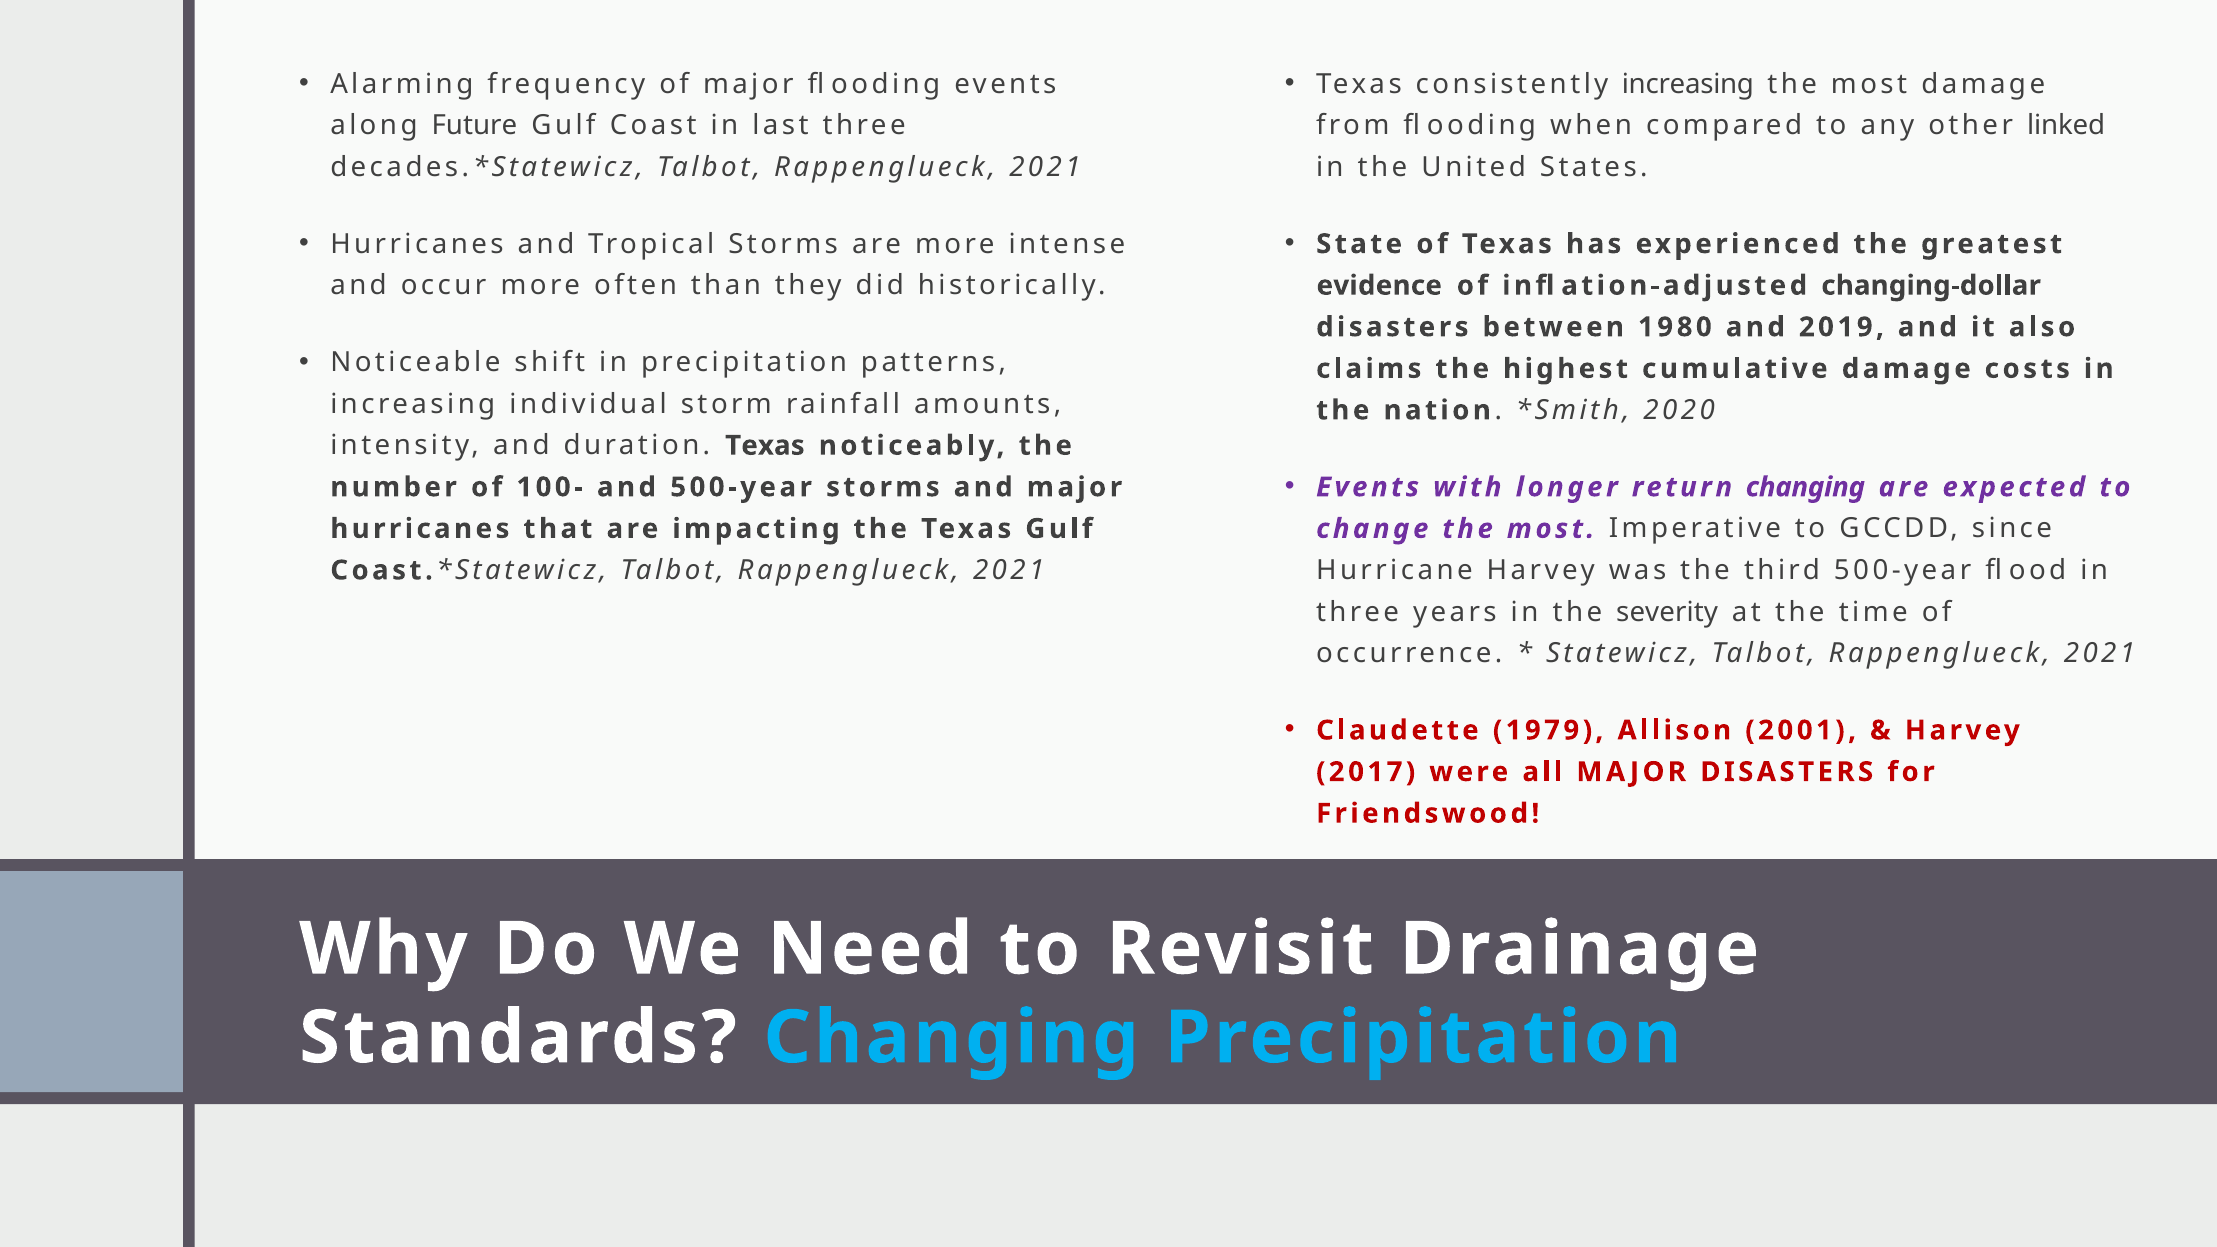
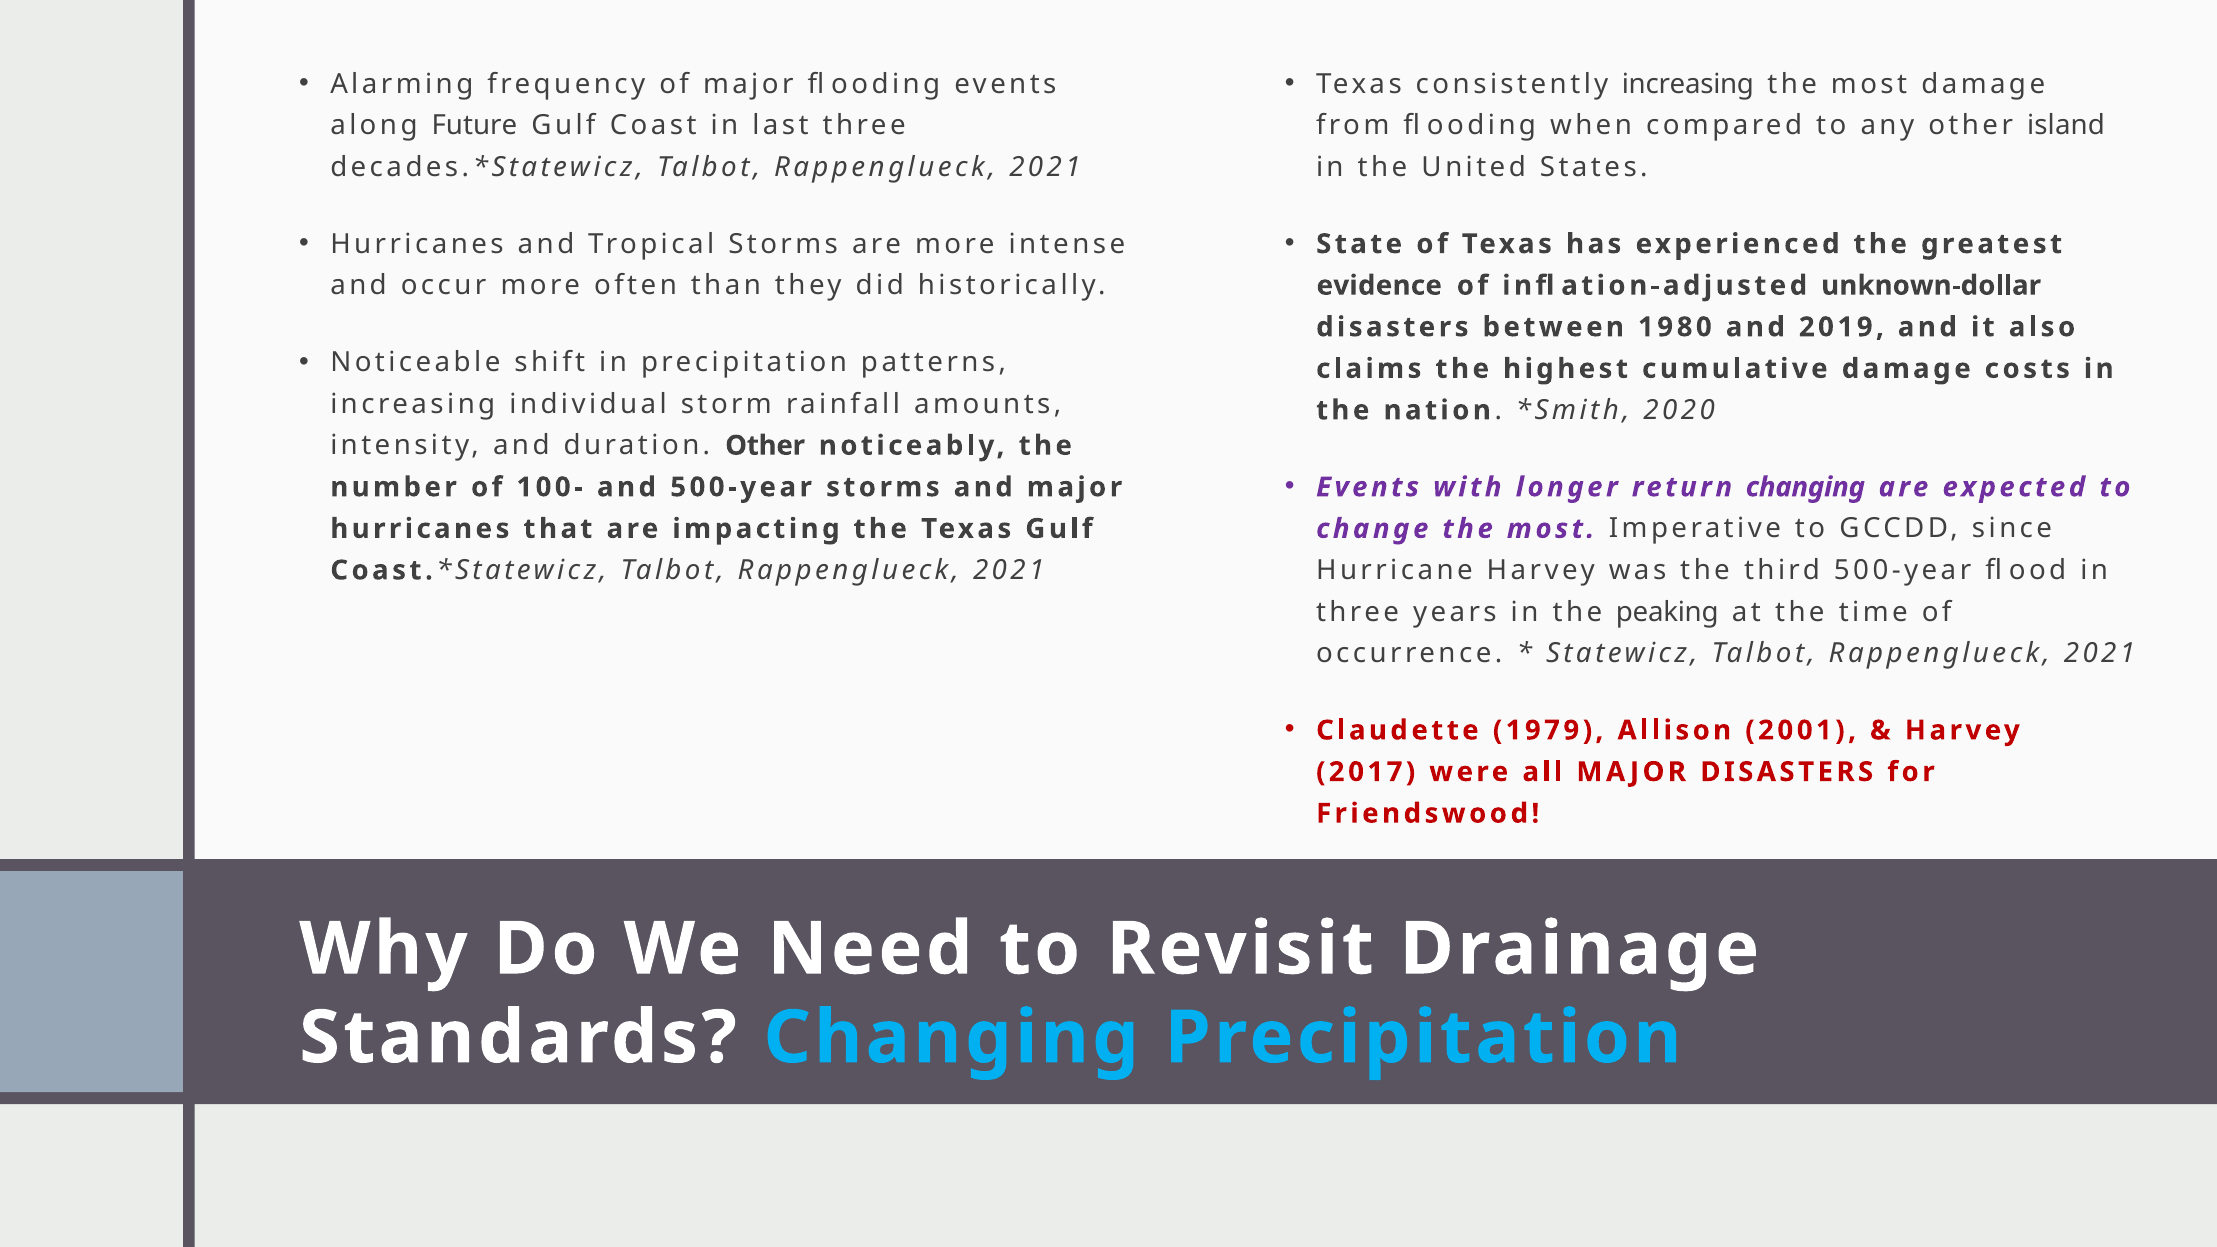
linked: linked -> island
changing-dollar: changing-dollar -> unknown-dollar
duration Texas: Texas -> Other
severity: severity -> peaking
